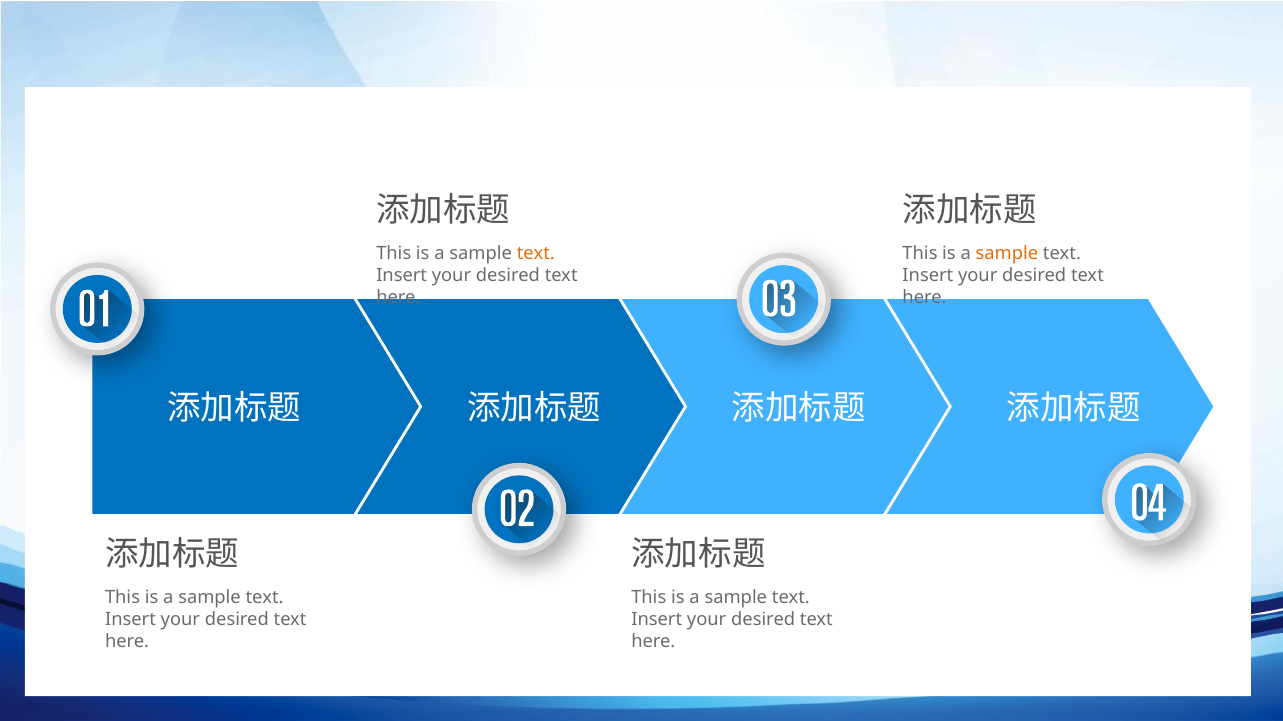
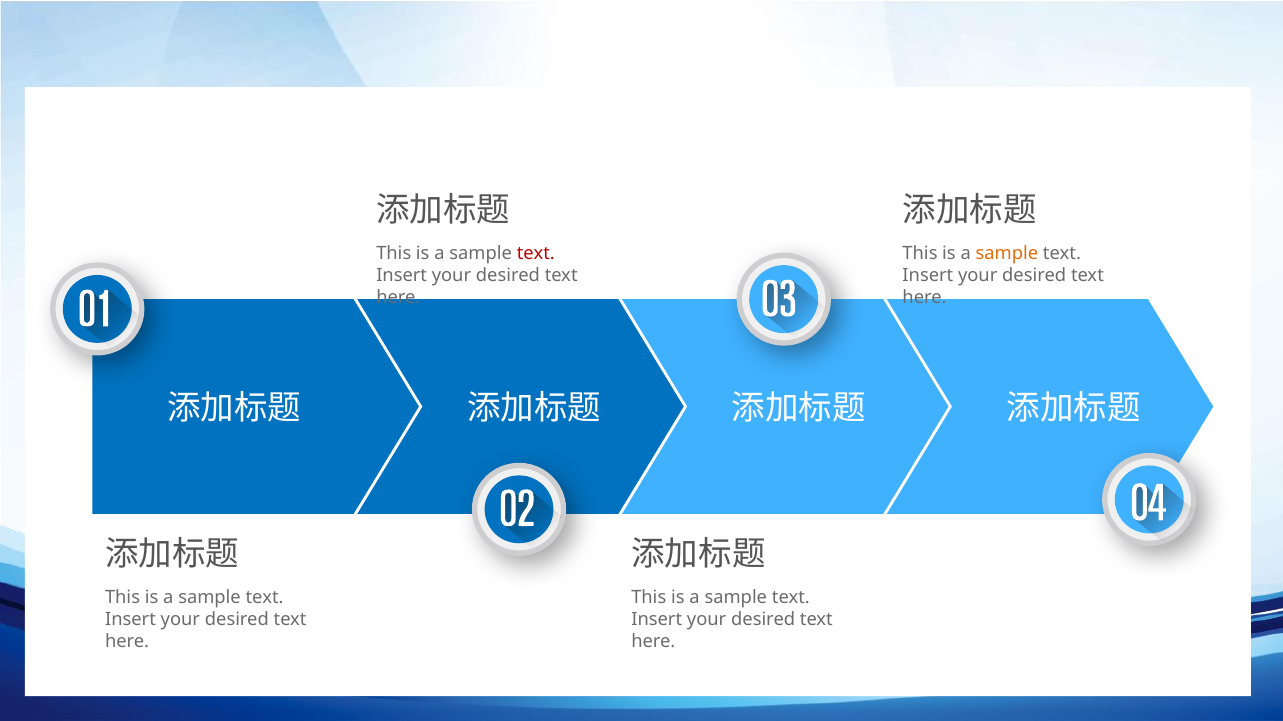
text at (536, 254) colour: orange -> red
